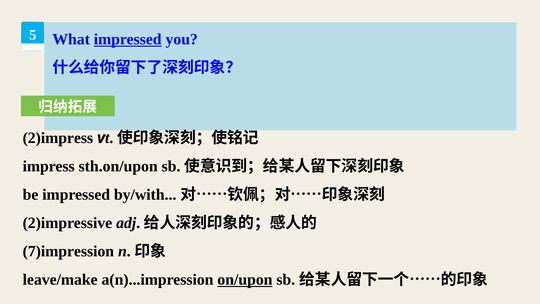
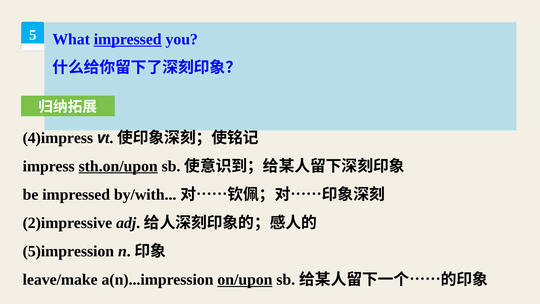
2)impress: 2)impress -> 4)impress
sth.on/upon underline: none -> present
7)impression: 7)impression -> 5)impression
